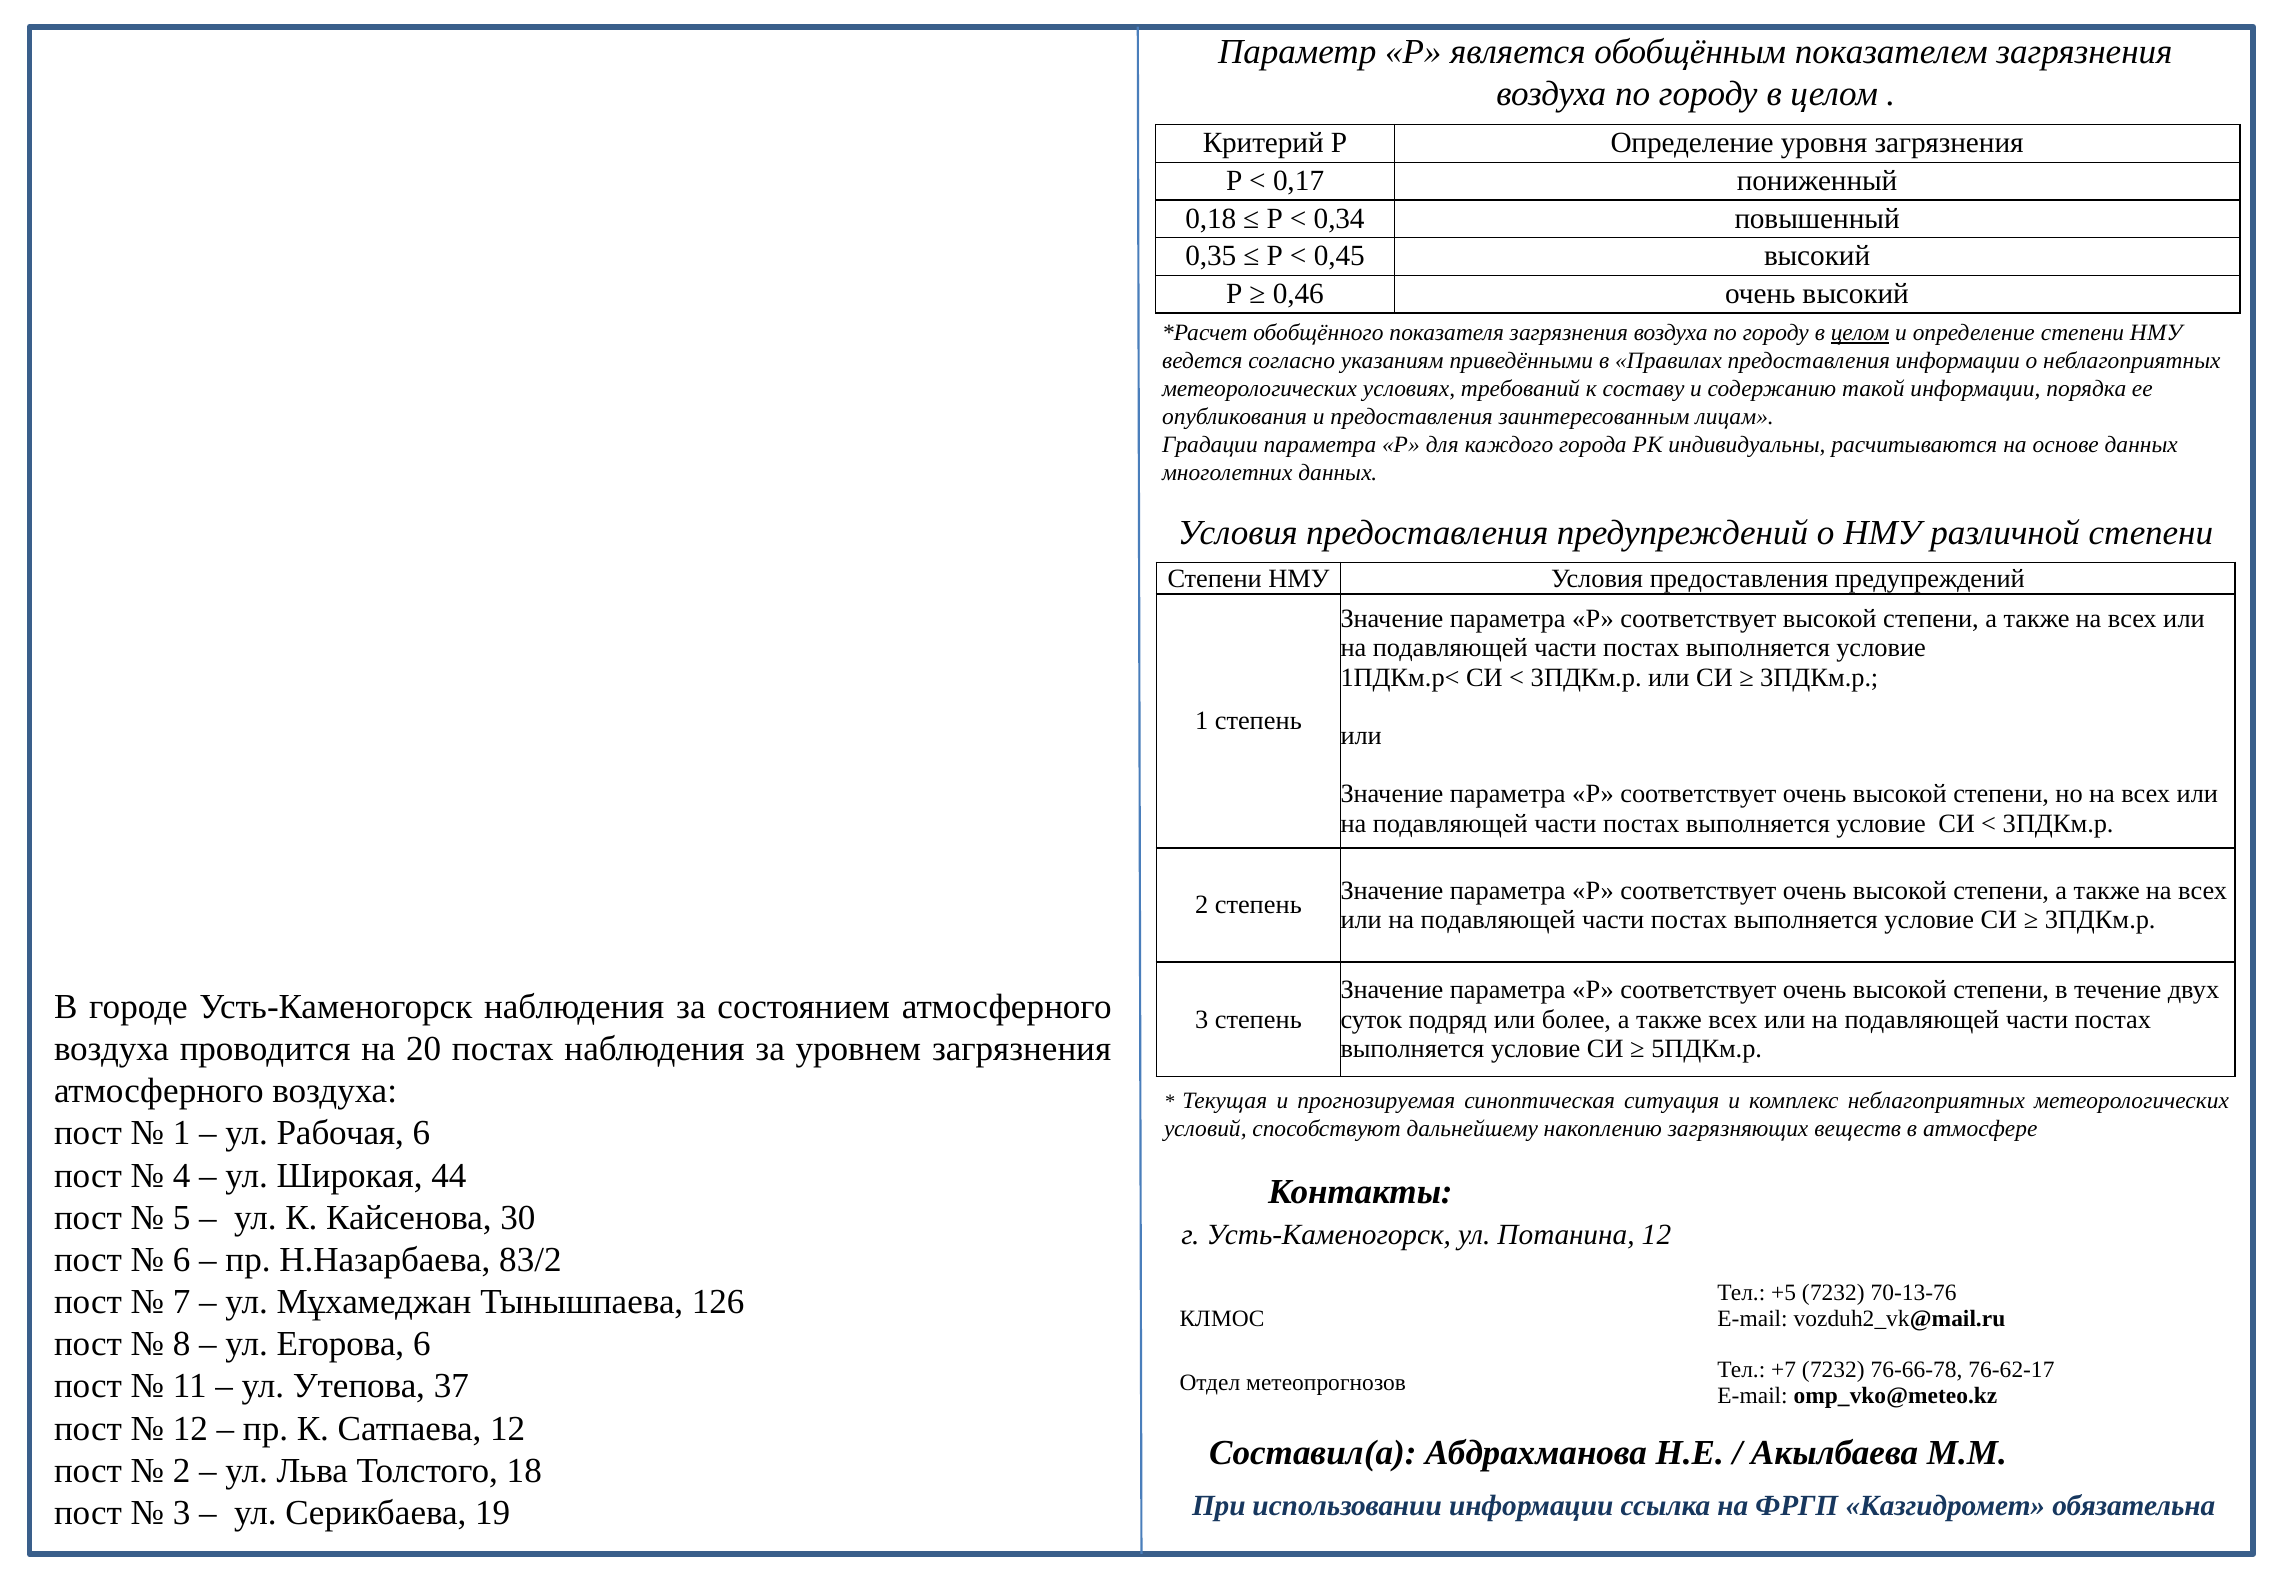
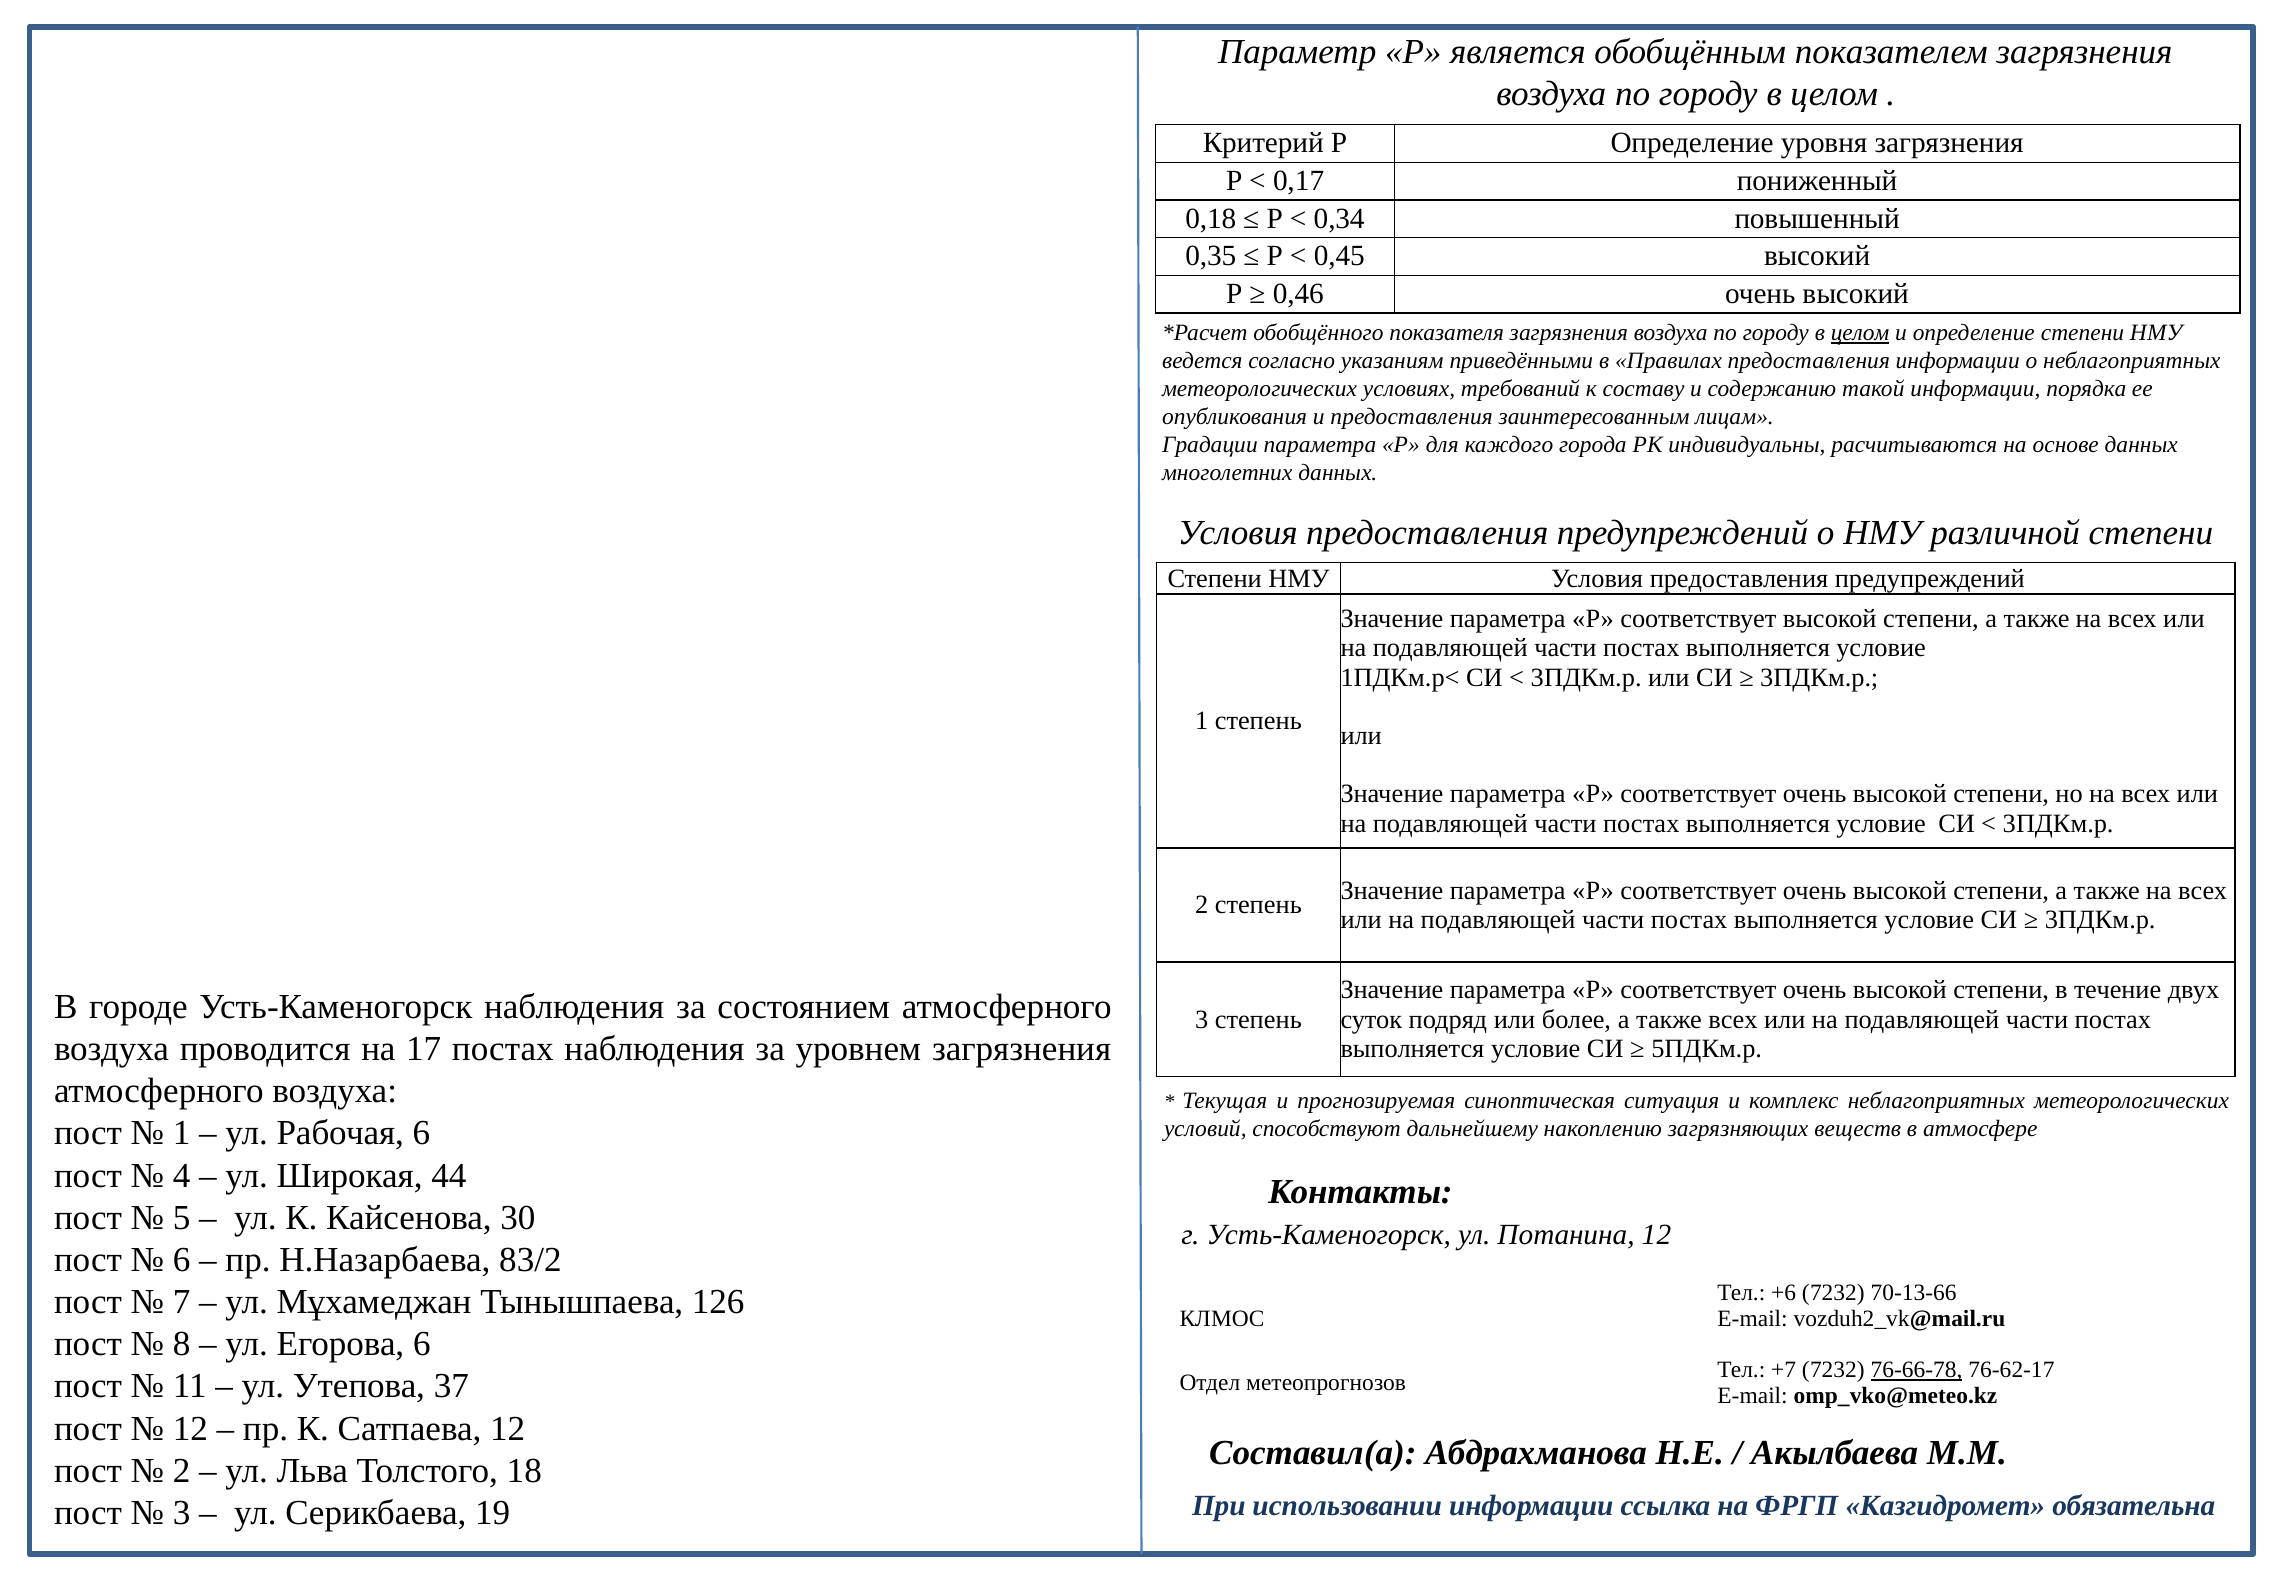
20: 20 -> 17
+5: +5 -> +6
70-13-76: 70-13-76 -> 70-13-66
76-66-78 underline: none -> present
